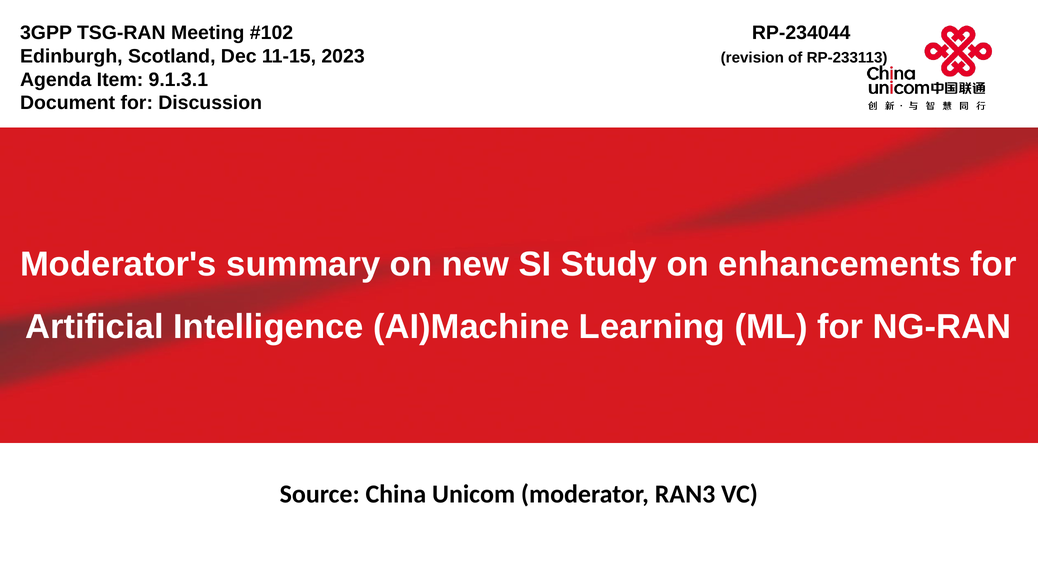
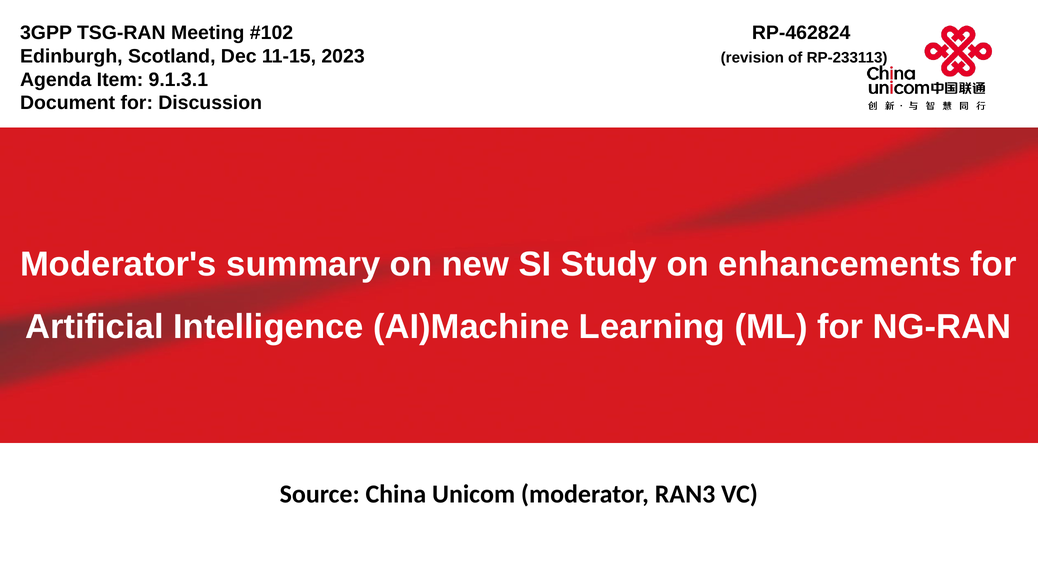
RP-234044: RP-234044 -> RP-462824
